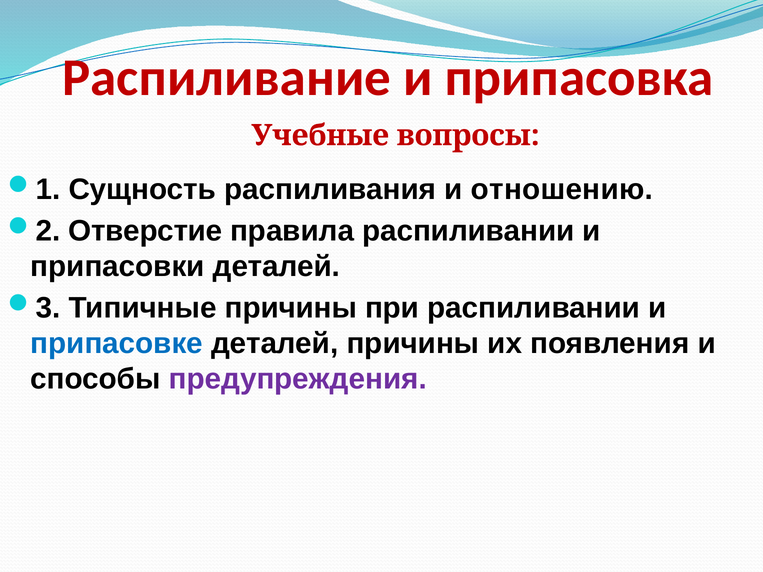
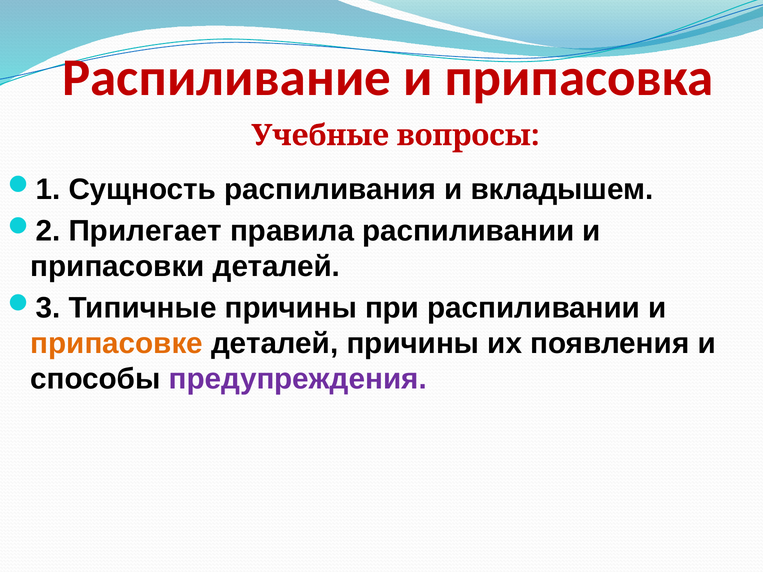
отношению: отношению -> вкладышем
Отверстие: Отверстие -> Прилегает
припасовке colour: blue -> orange
